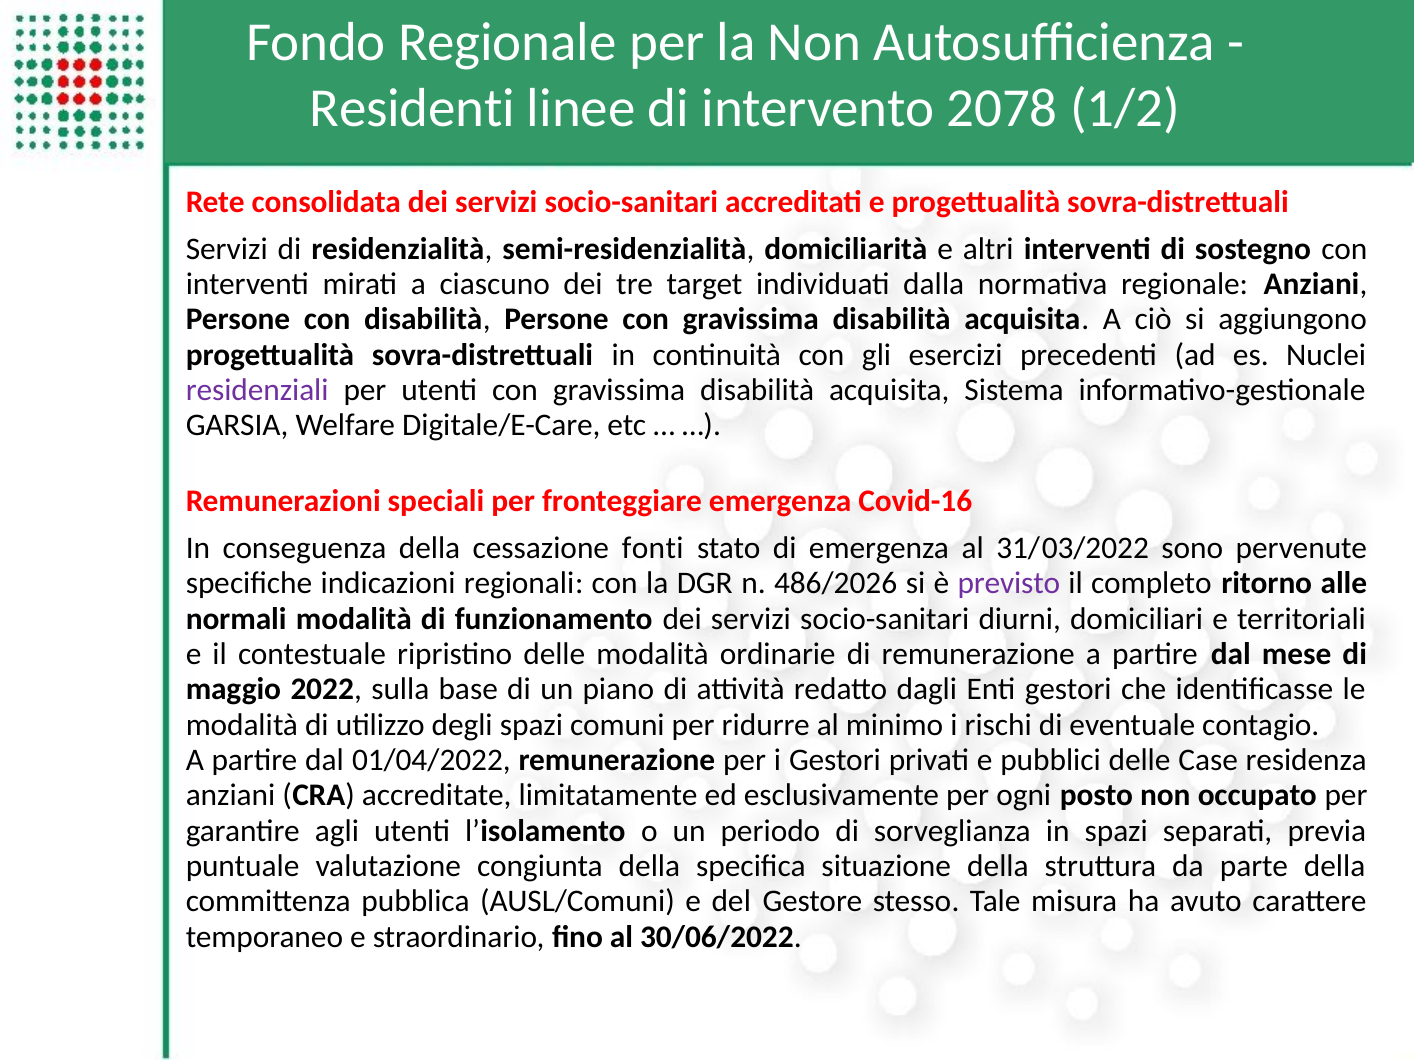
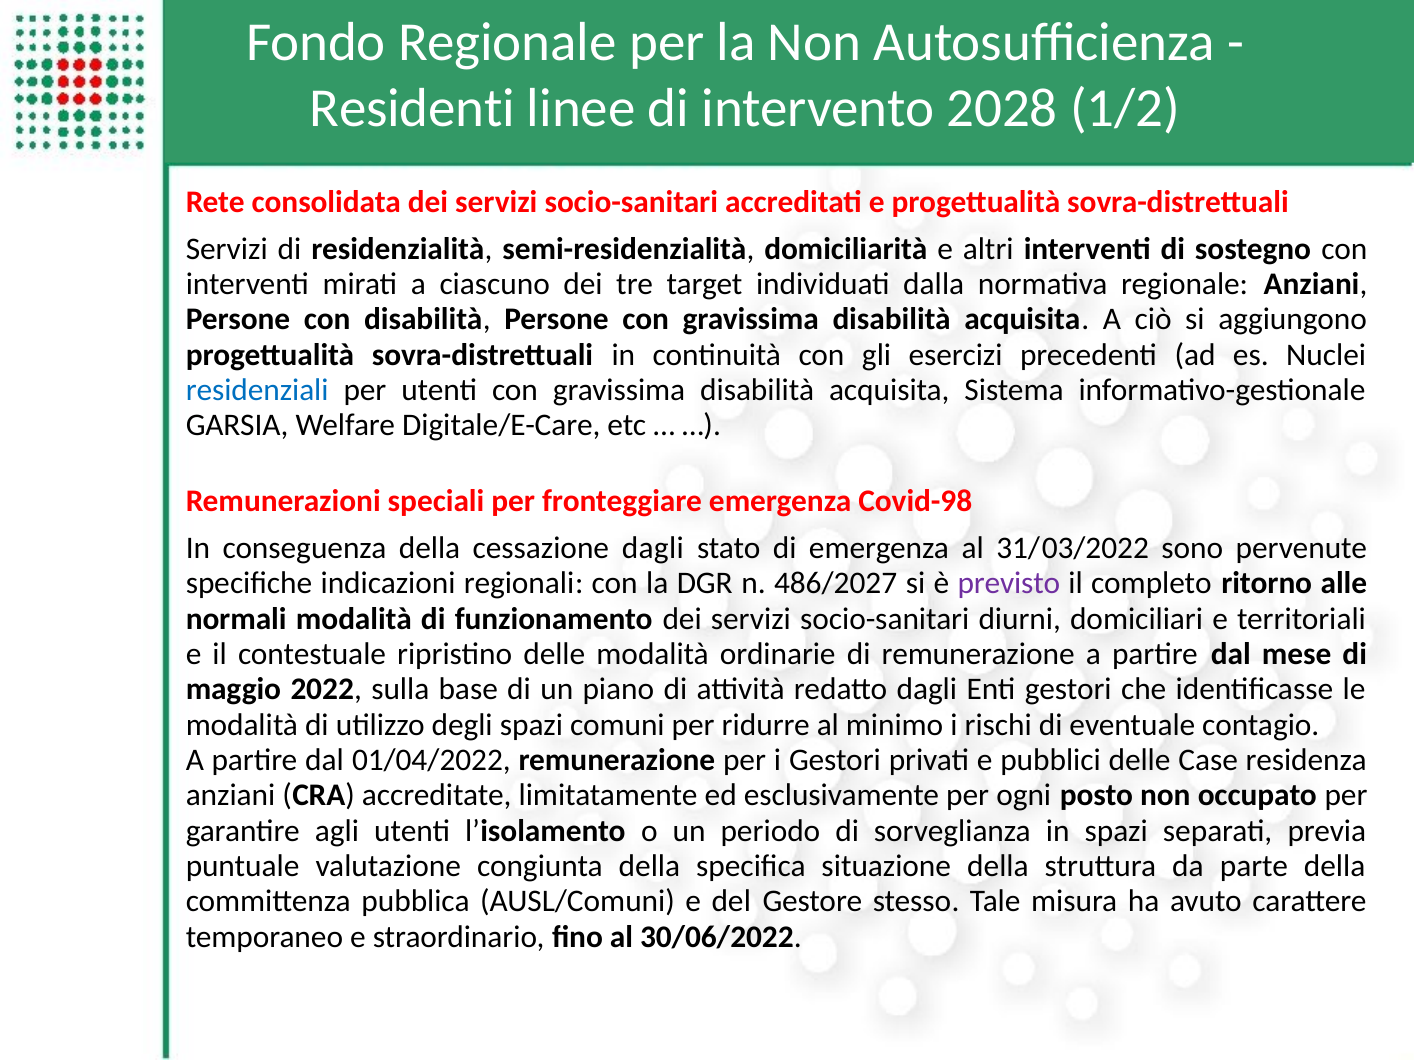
2078: 2078 -> 2028
residenziali colour: purple -> blue
Covid-16: Covid-16 -> Covid-98
cessazione fonti: fonti -> dagli
486/2026: 486/2026 -> 486/2027
